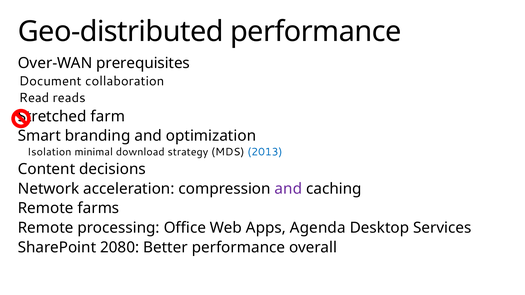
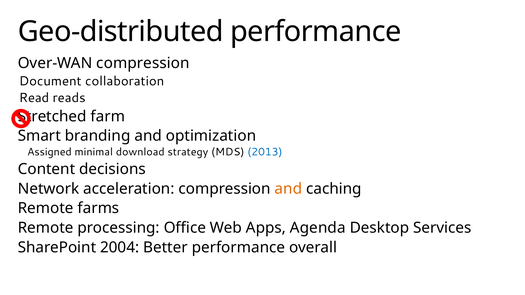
Over-WAN prerequisites: prerequisites -> compression
Isolation: Isolation -> Assigned
and at (288, 189) colour: purple -> orange
2080: 2080 -> 2004
